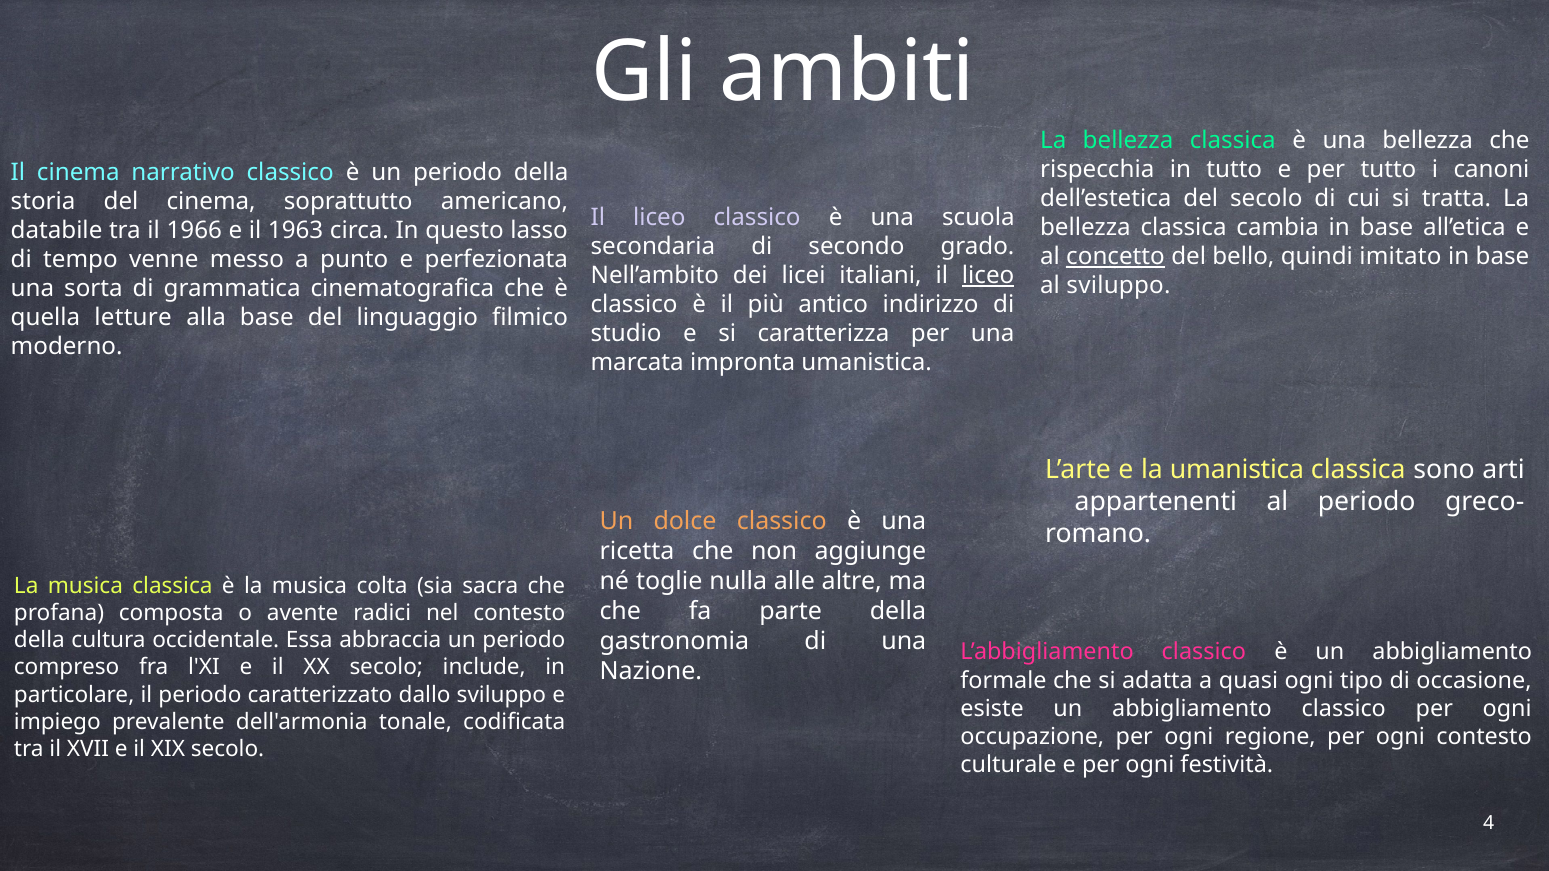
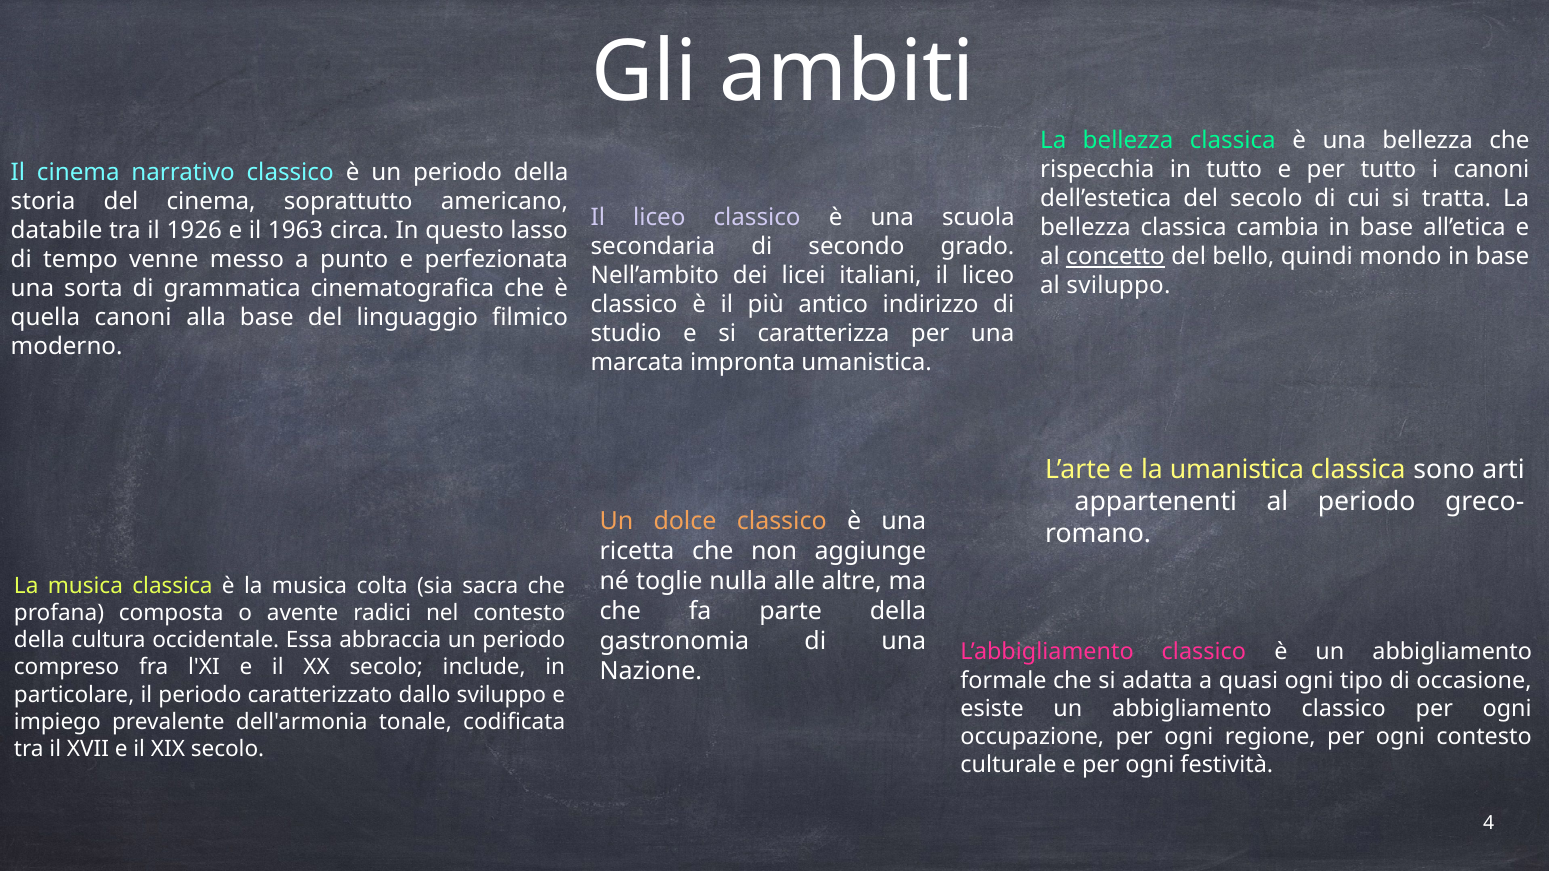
1966: 1966 -> 1926
imitato: imitato -> mondo
liceo at (988, 276) underline: present -> none
quella letture: letture -> canoni
